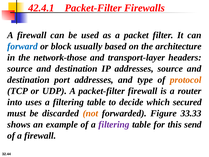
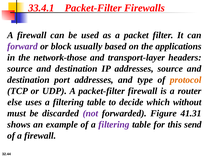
42.4.1: 42.4.1 -> 33.4.1
forward colour: blue -> purple
architecture: architecture -> applications
into: into -> else
secured: secured -> without
not colour: orange -> purple
33.33: 33.33 -> 41.31
